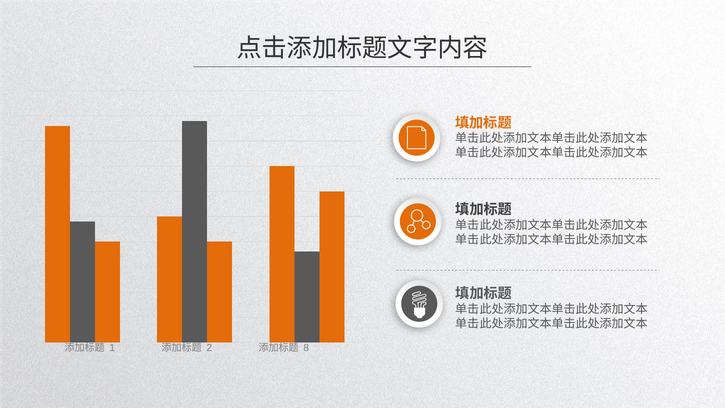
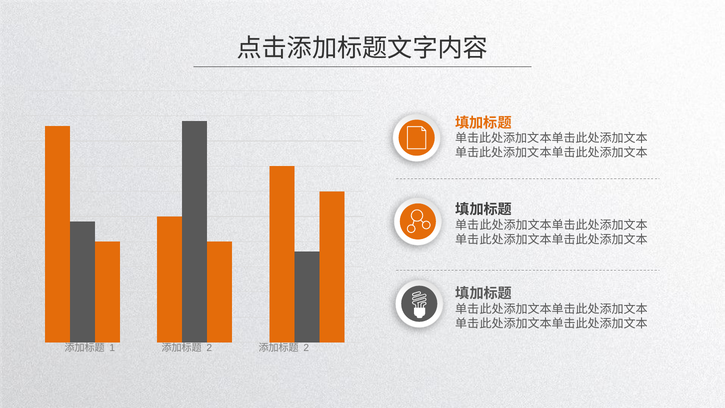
8 at (306, 348): 8 -> 2
